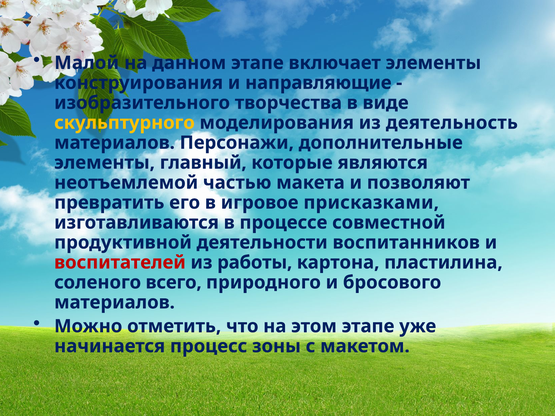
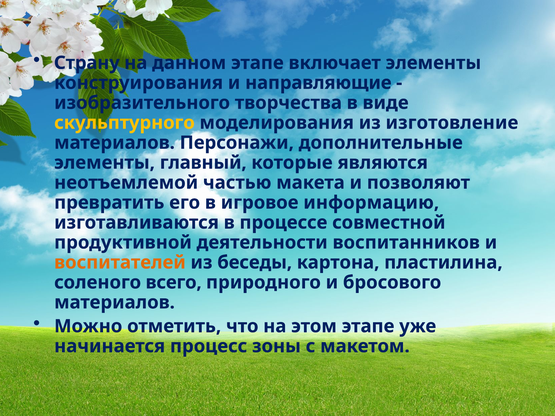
Малой: Малой -> Страну
деятельность: деятельность -> изготовление
присказками: присказками -> информацию
воспитателей colour: red -> orange
работы: работы -> беседы
